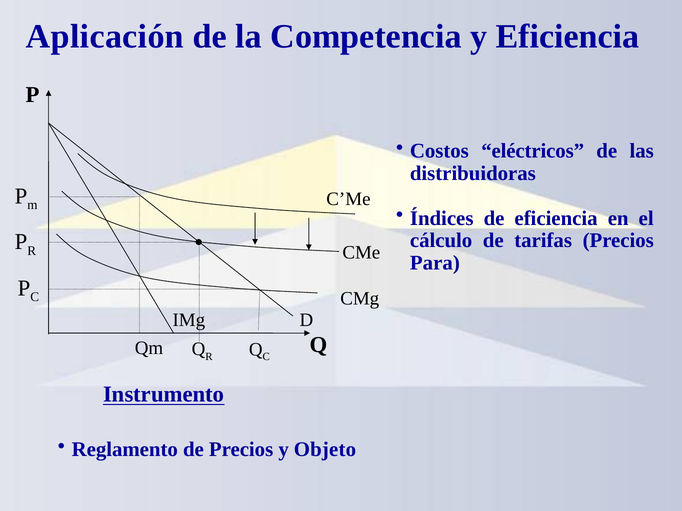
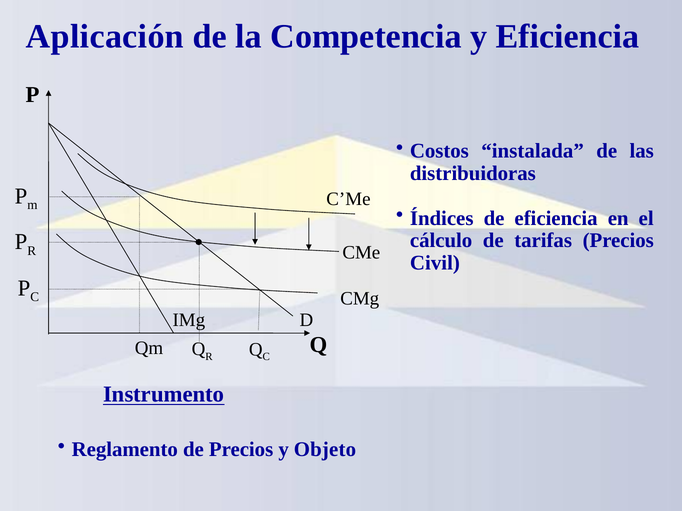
eléctricos: eléctricos -> instalada
Para: Para -> Civil
